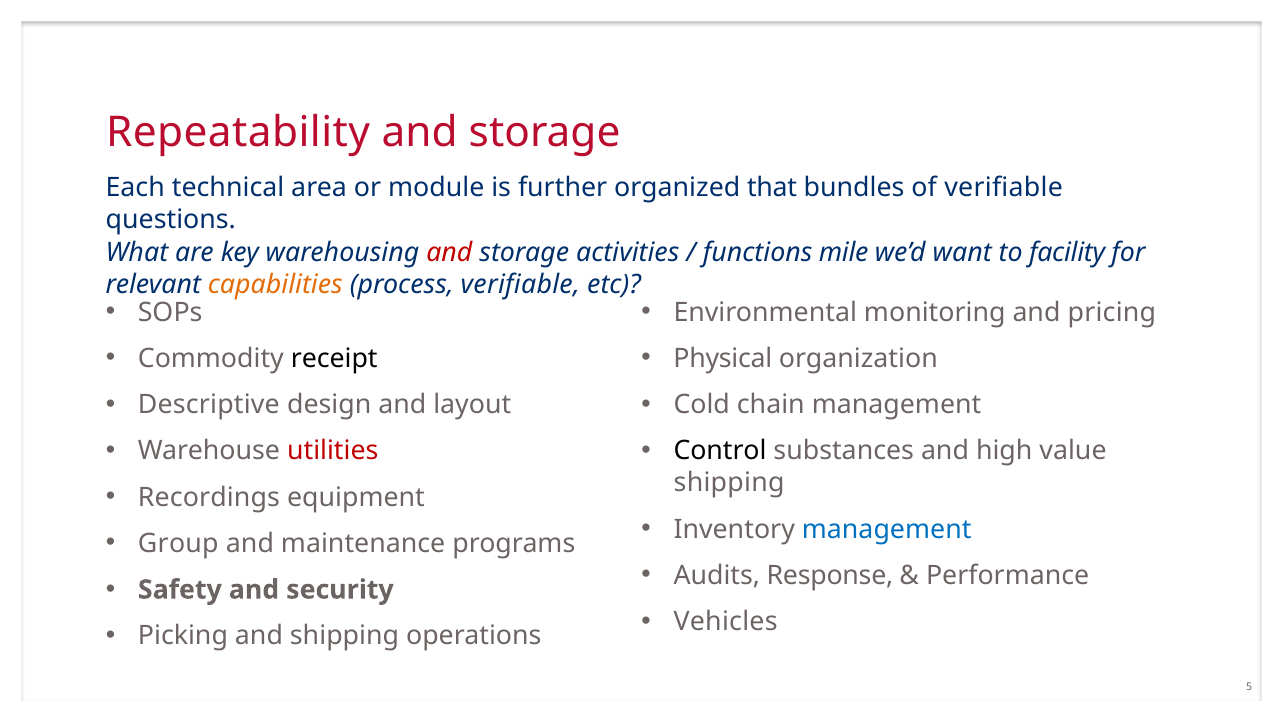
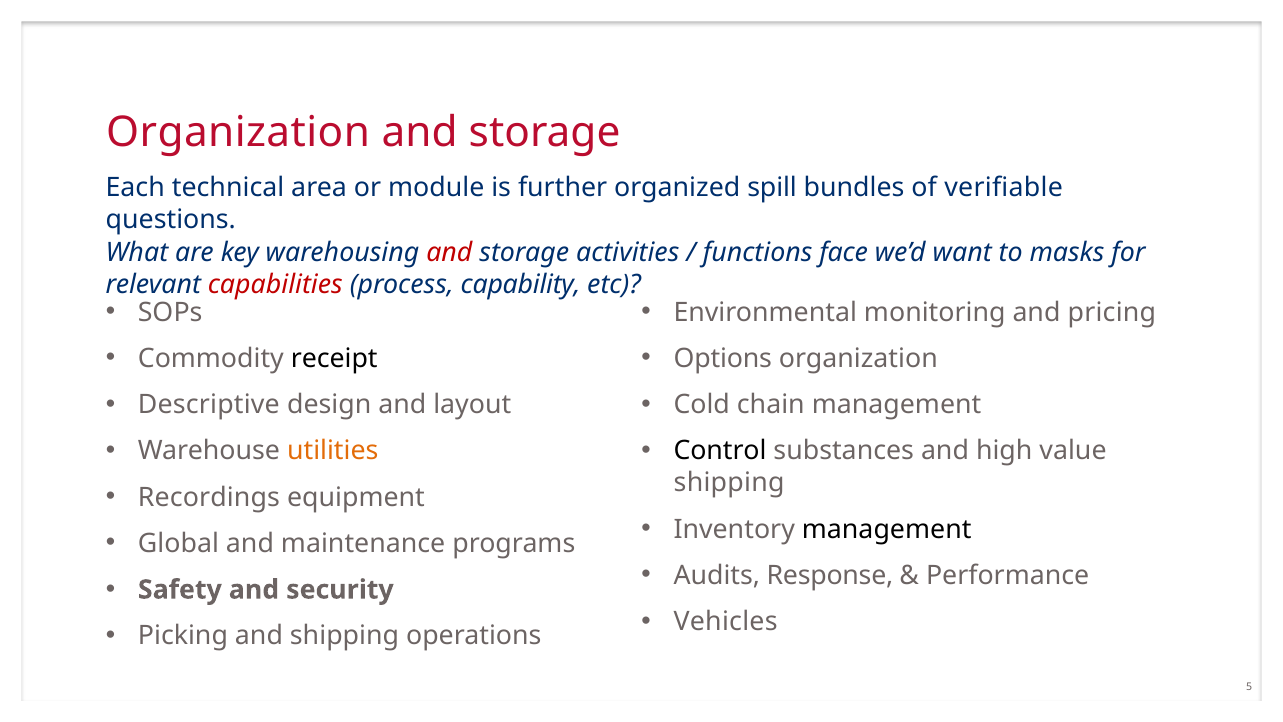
Repeatability at (238, 132): Repeatability -> Organization
that: that -> spill
mile: mile -> face
facility: facility -> masks
capabilities colour: orange -> red
process verifiable: verifiable -> capability
Physical: Physical -> Options
utilities colour: red -> orange
management at (887, 529) colour: blue -> black
Group: Group -> Global
